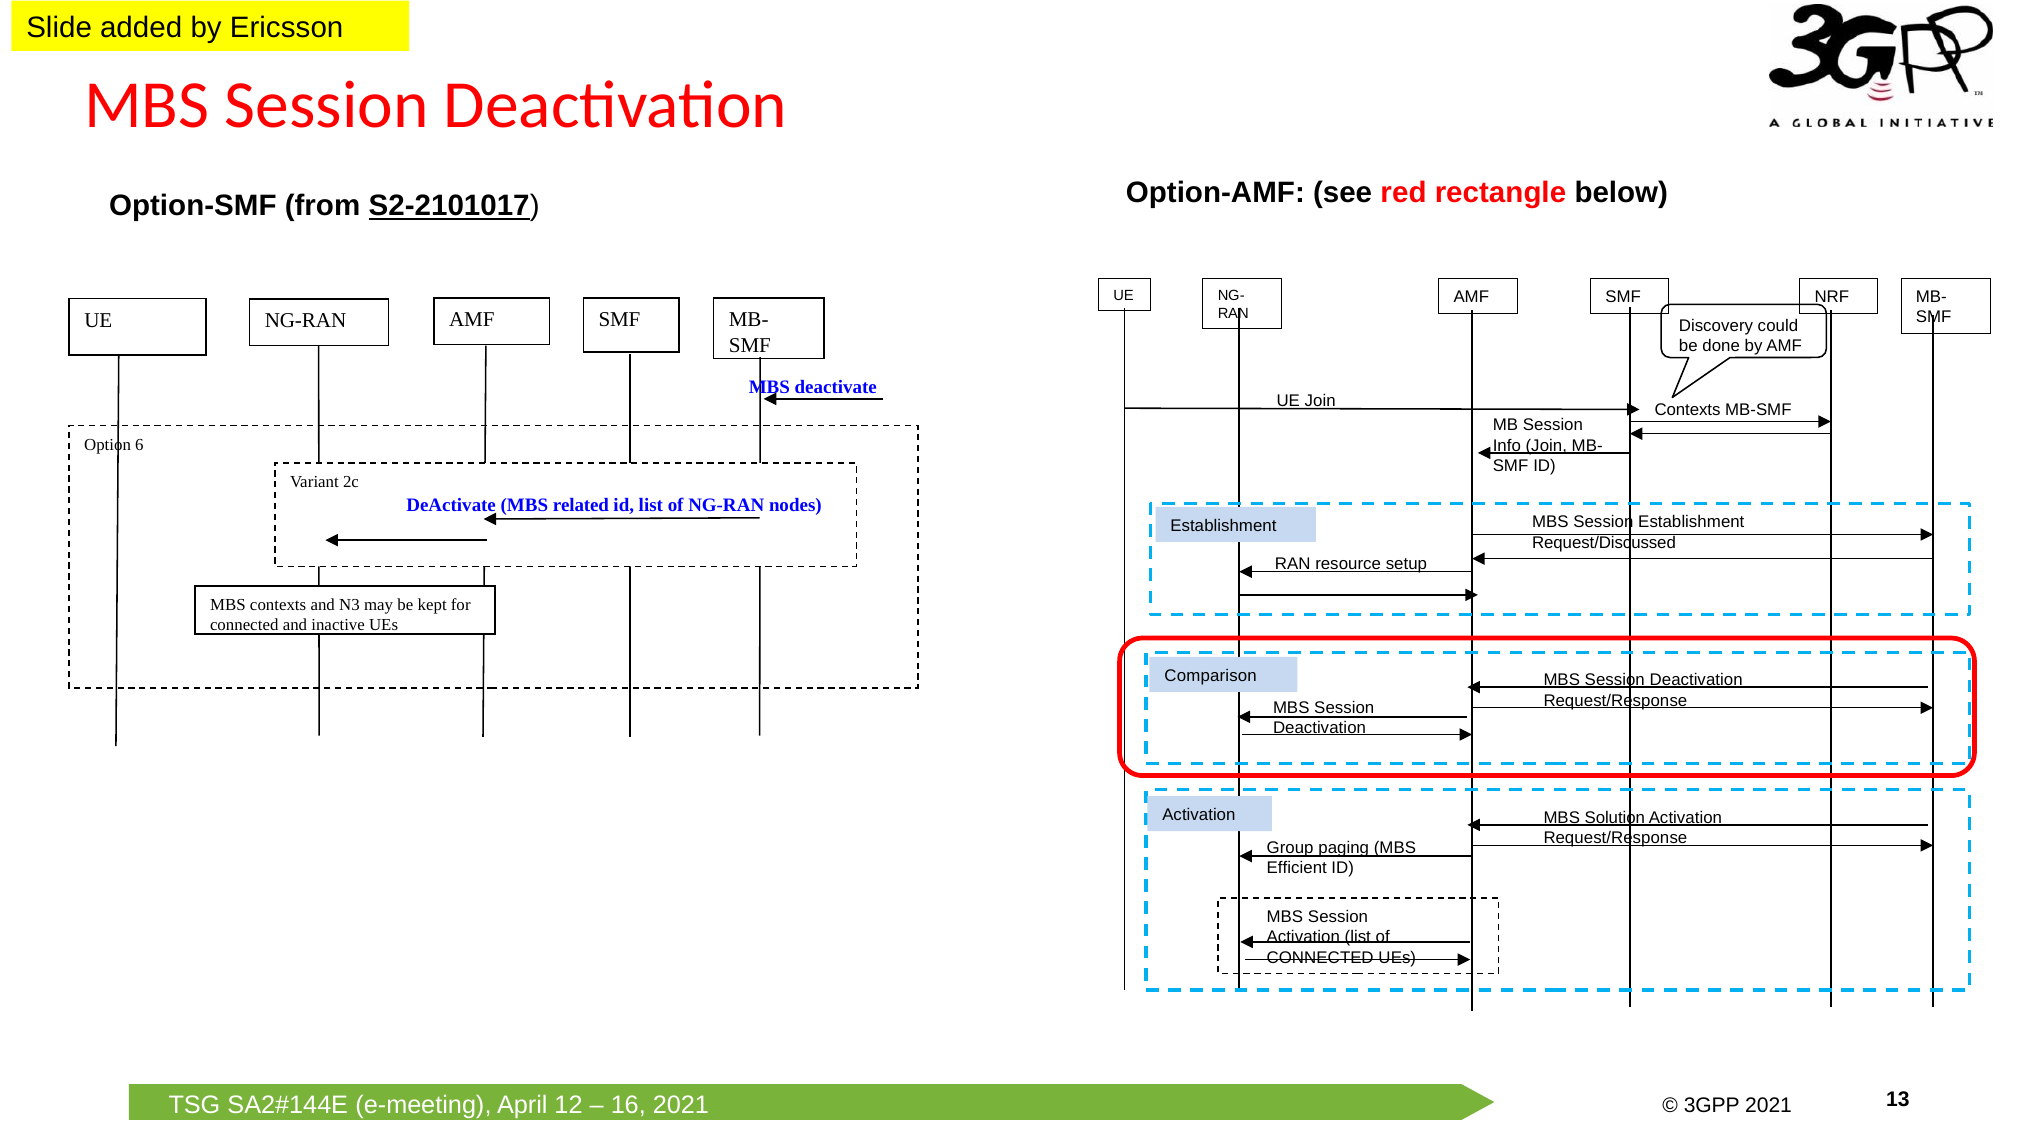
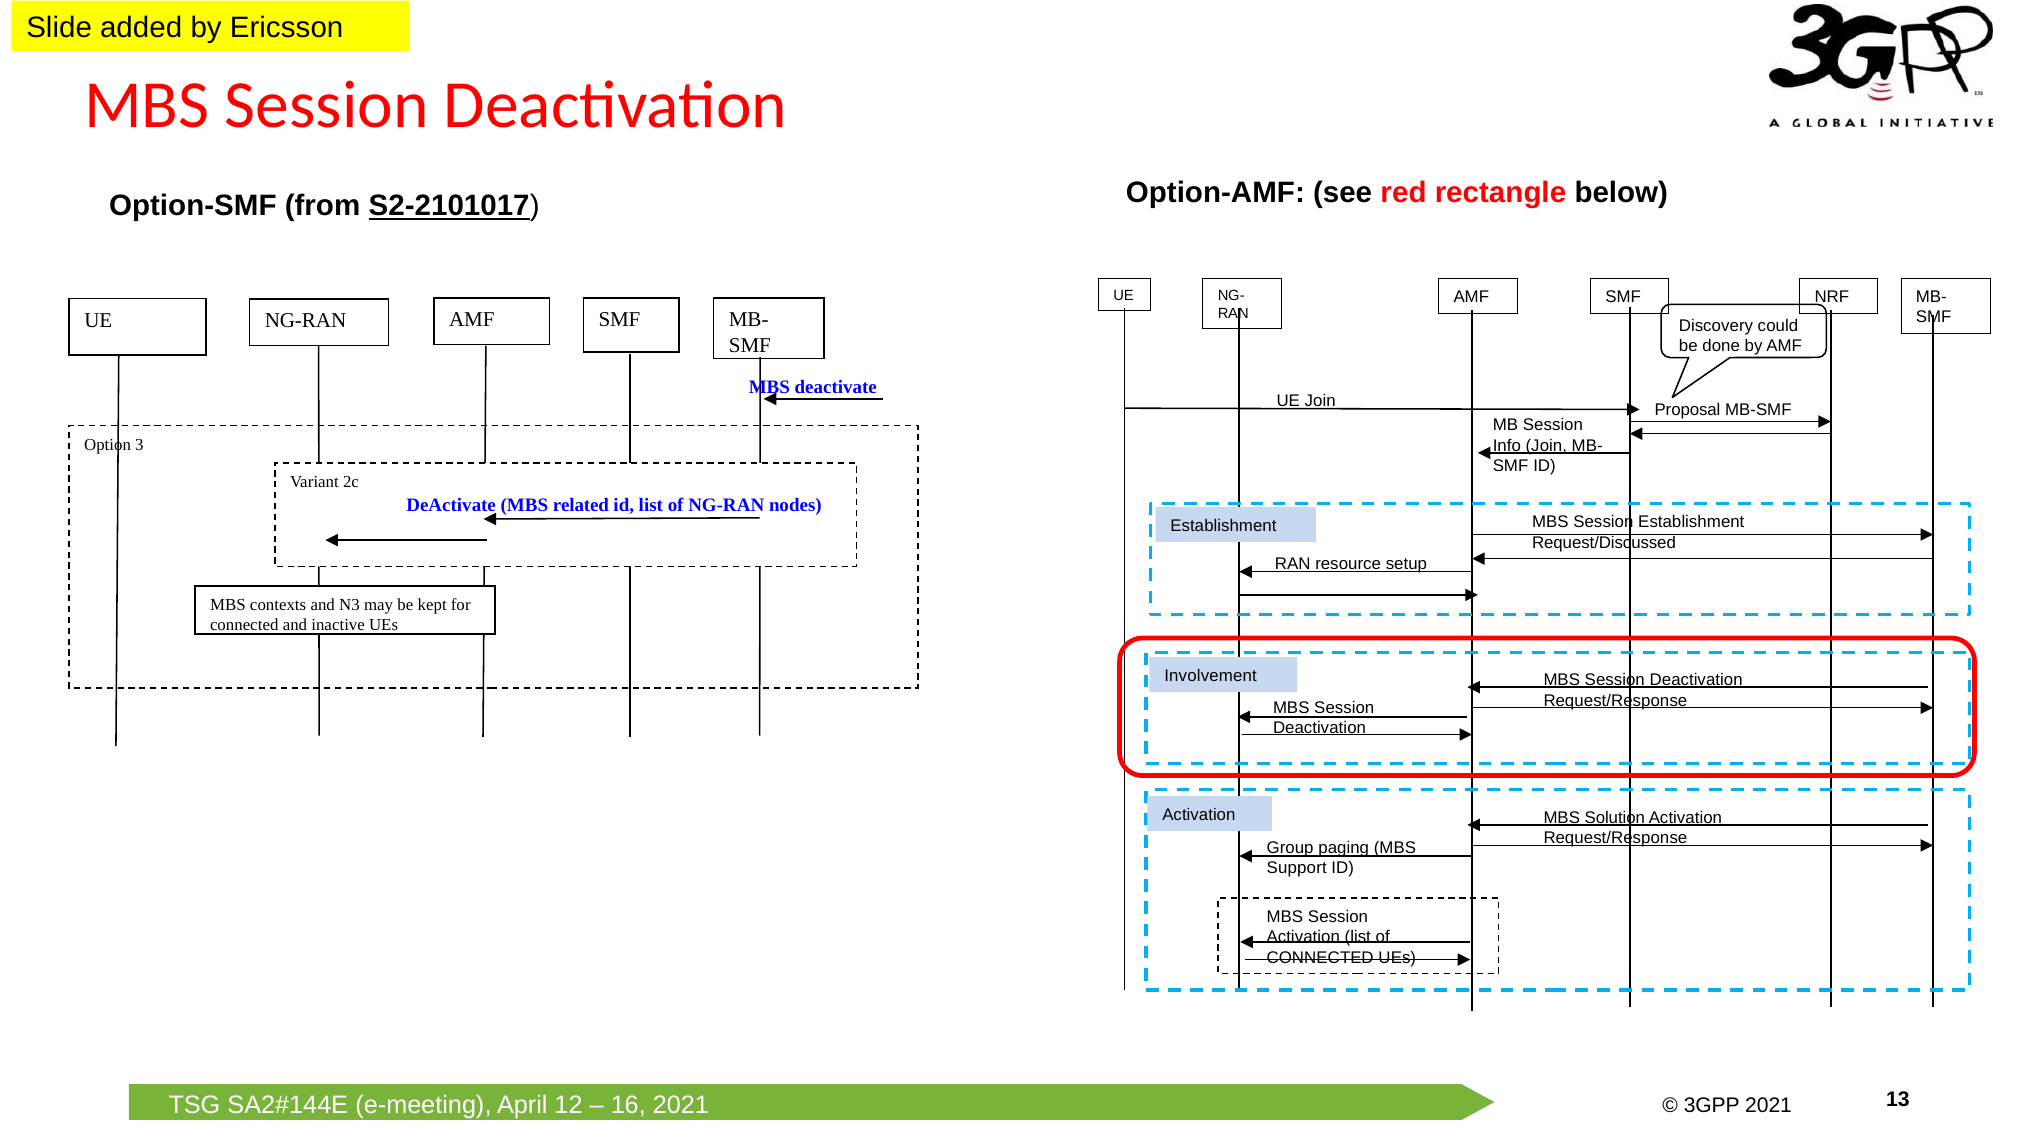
Contexts at (1688, 411): Contexts -> Proposal
6: 6 -> 3
Comparison: Comparison -> Involvement
Efficient: Efficient -> Support
